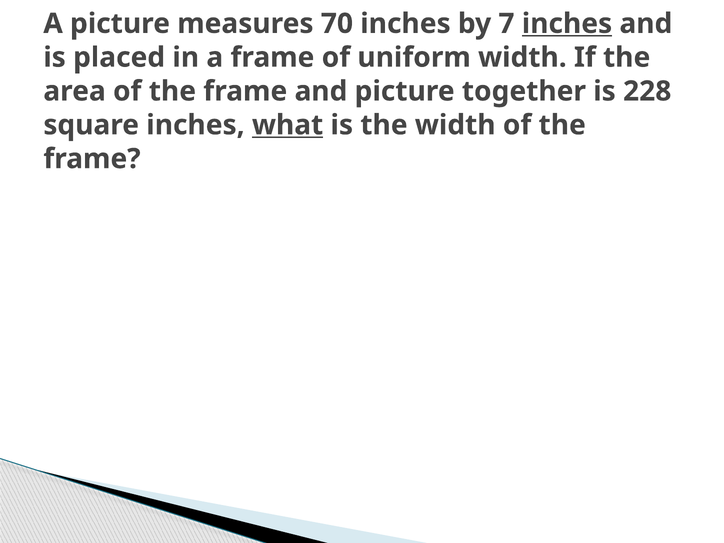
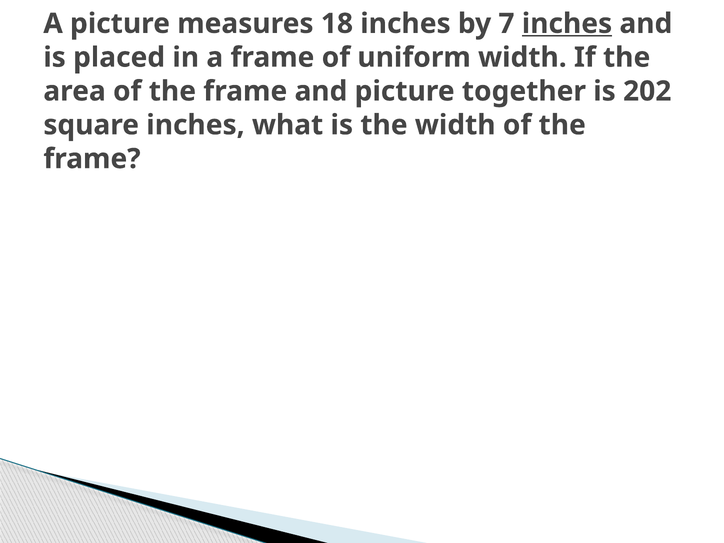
70: 70 -> 18
228: 228 -> 202
what underline: present -> none
